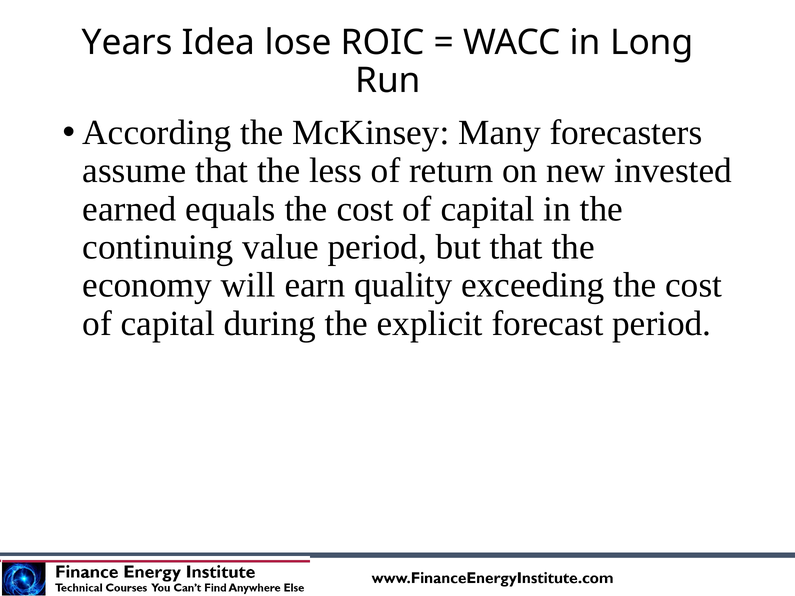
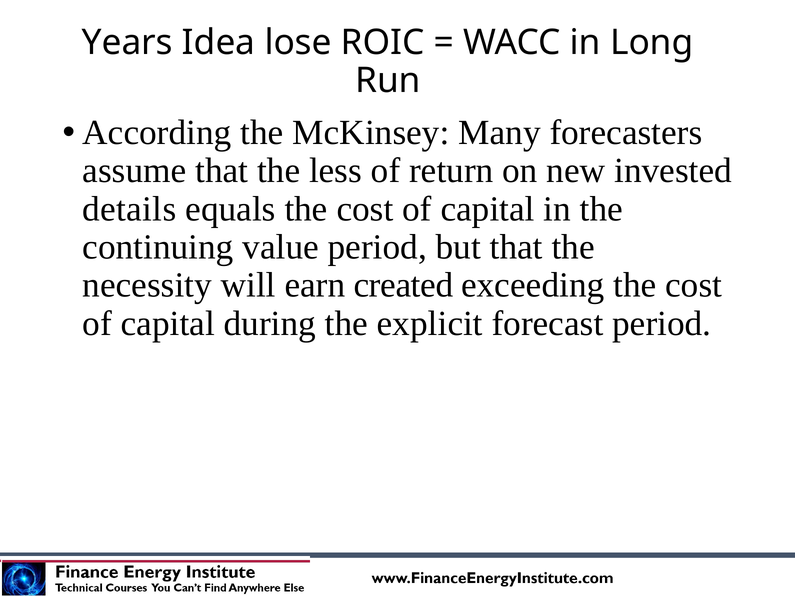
earned: earned -> details
economy: economy -> necessity
quality: quality -> created
